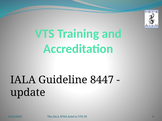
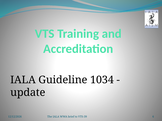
8447: 8447 -> 1034
